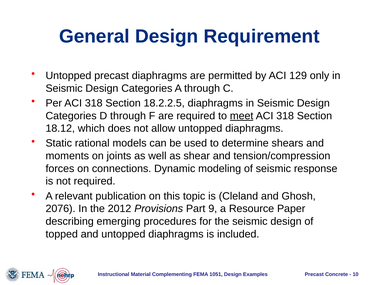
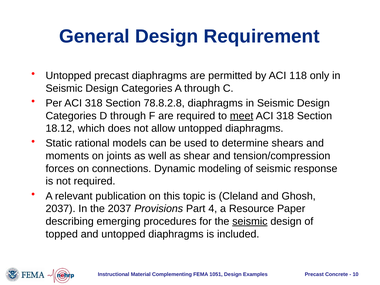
129: 129 -> 118
18.2.2.5: 18.2.2.5 -> 78.8.2.8
2076 at (61, 209): 2076 -> 2037
the 2012: 2012 -> 2037
9: 9 -> 4
seismic at (250, 221) underline: none -> present
